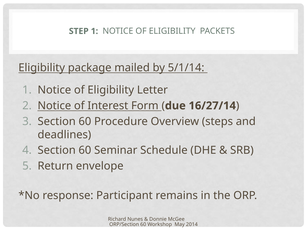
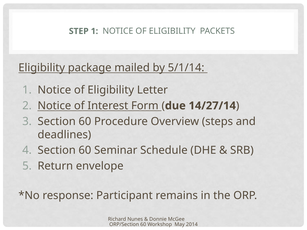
16/27/14: 16/27/14 -> 14/27/14
